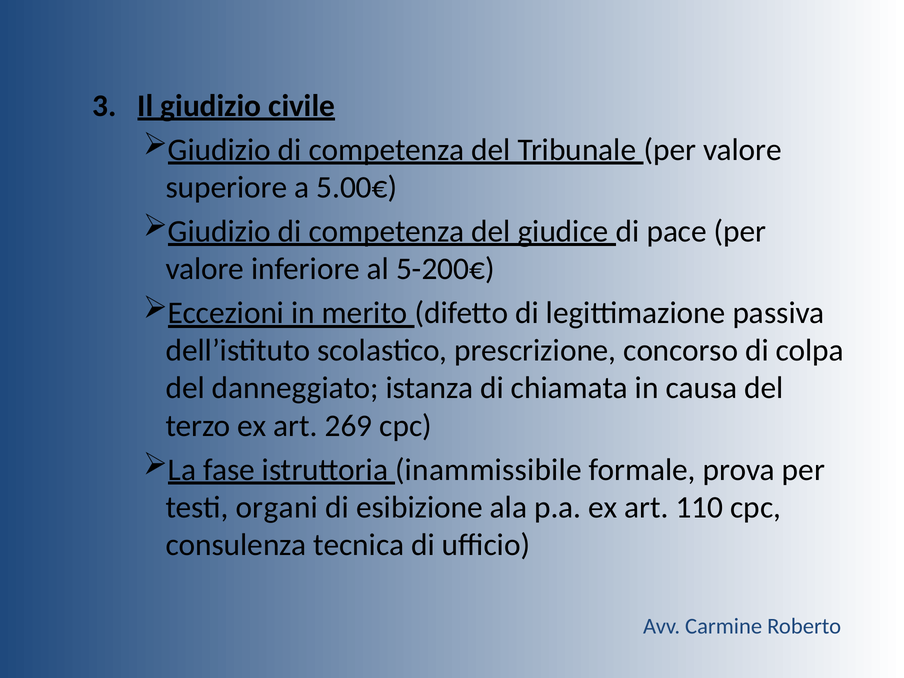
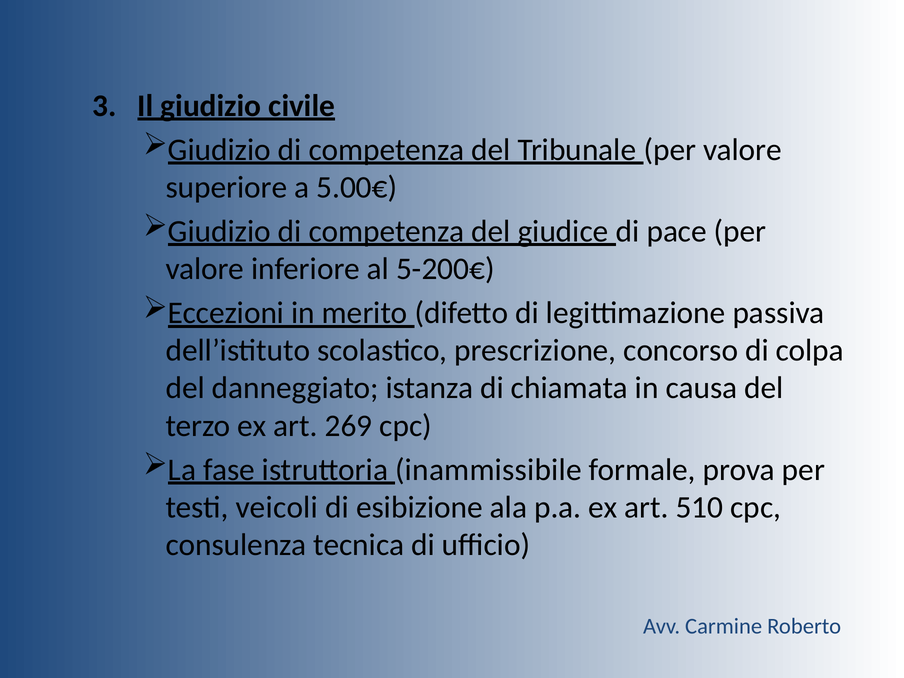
organi: organi -> veicoli
110: 110 -> 510
